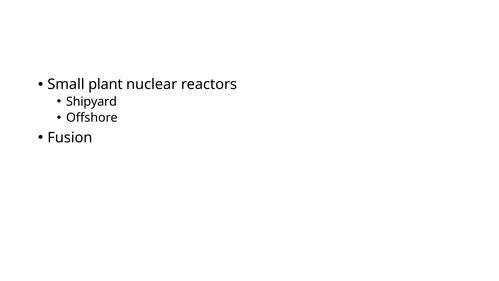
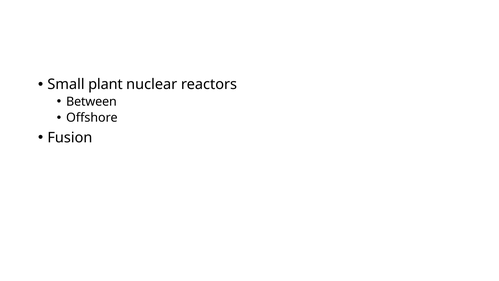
Shipyard: Shipyard -> Between
